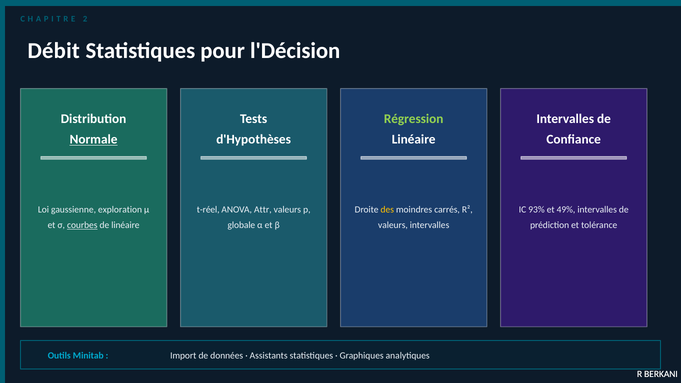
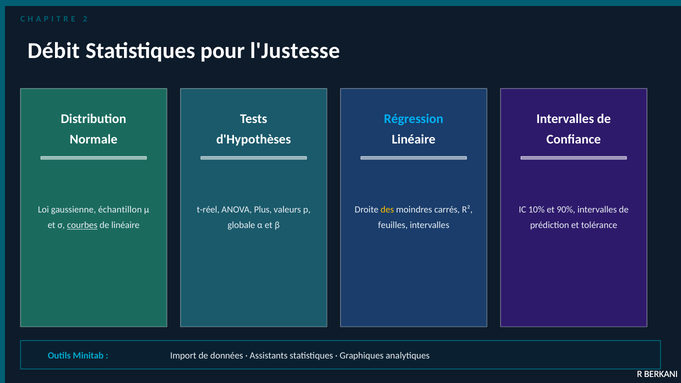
l'Décision: l'Décision -> l'Justesse
Régression colour: light green -> light blue
Normale underline: present -> none
exploration: exploration -> échantillon
Attr: Attr -> Plus
93%: 93% -> 10%
49%: 49% -> 90%
valeurs at (393, 225): valeurs -> feuilles
